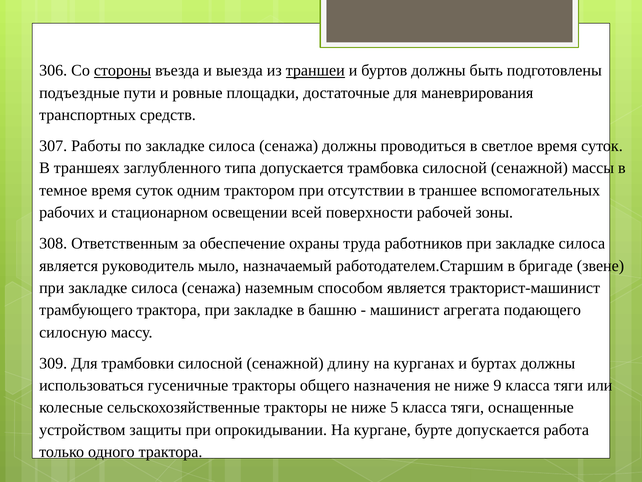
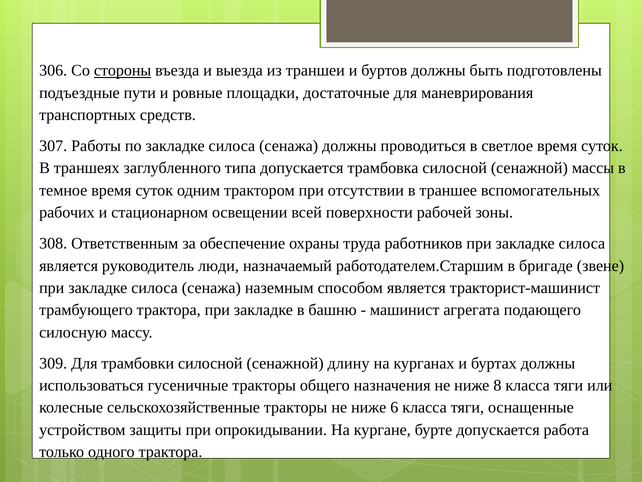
траншеи underline: present -> none
мыло: мыло -> люди
9: 9 -> 8
5: 5 -> 6
